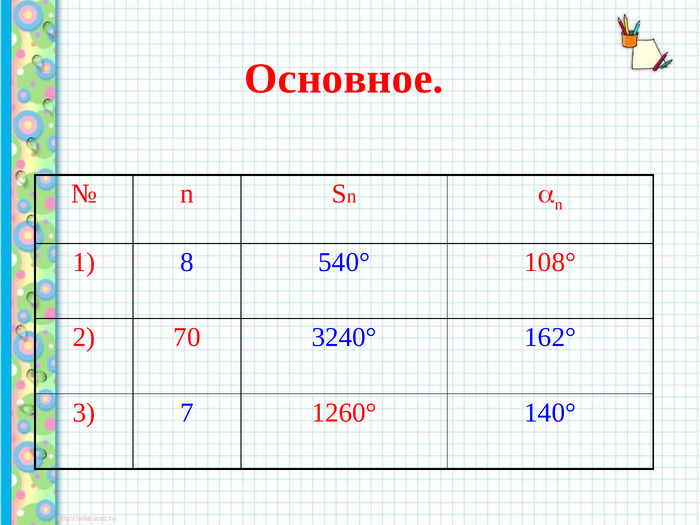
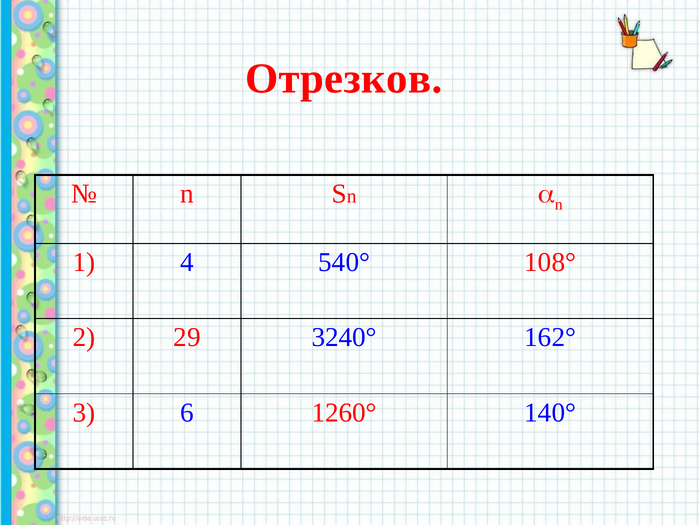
Основное: Основное -> Отрезков
8: 8 -> 4
70: 70 -> 29
7: 7 -> 6
